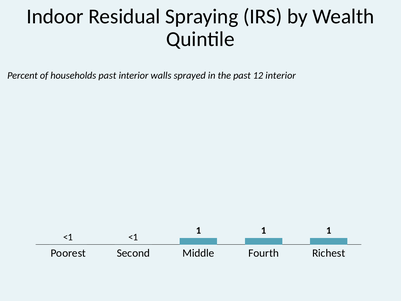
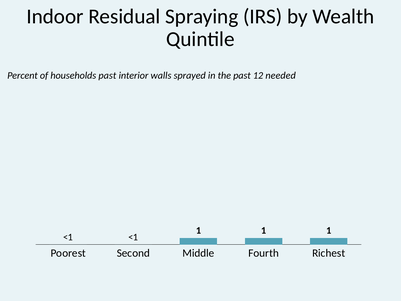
12 interior: interior -> needed
